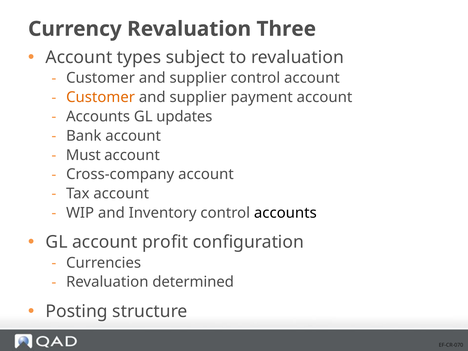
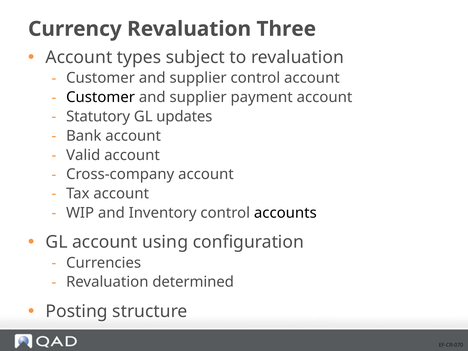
Customer at (101, 97) colour: orange -> black
Accounts at (98, 117): Accounts -> Statutory
Must: Must -> Valid
profit: profit -> using
